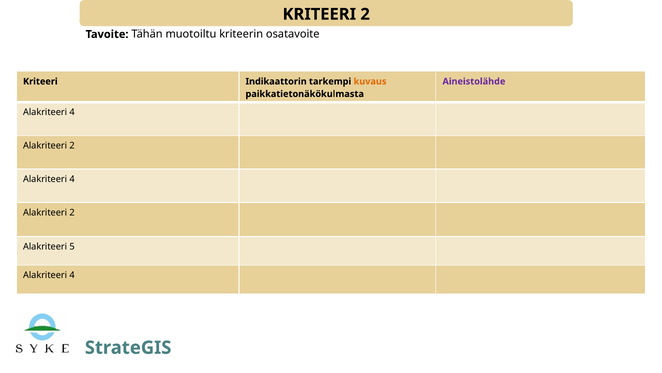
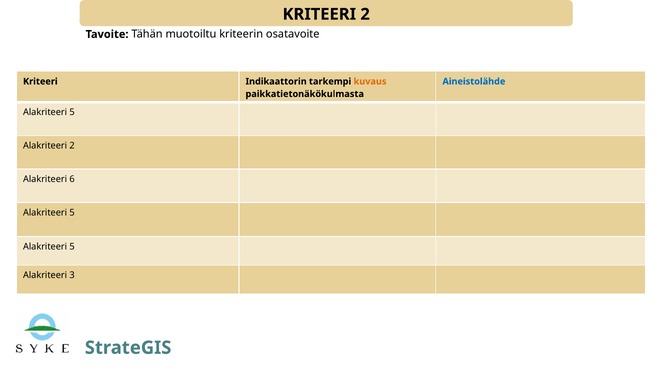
Aineistolähde colour: purple -> blue
4 at (72, 112): 4 -> 5
4 at (72, 179): 4 -> 6
2 at (72, 212): 2 -> 5
4 at (72, 275): 4 -> 3
